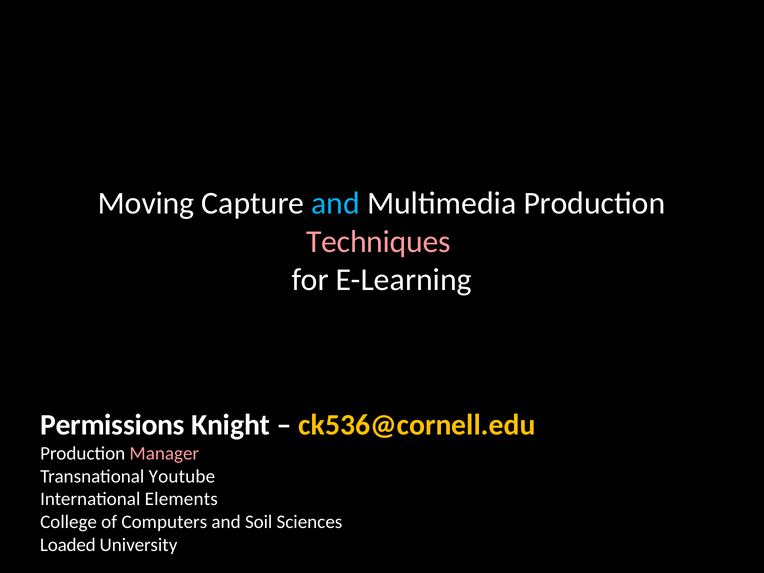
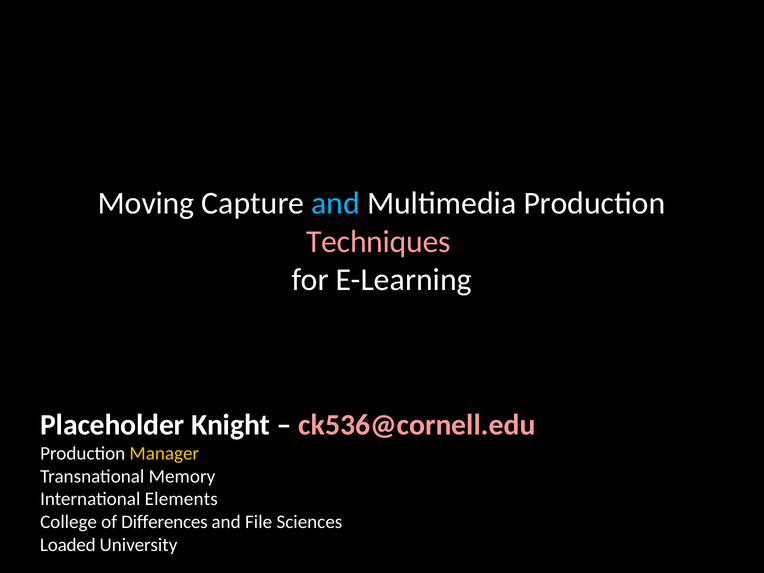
Permissions: Permissions -> Placeholder
ck536@cornell.edu colour: yellow -> pink
Manager colour: pink -> yellow
Youtube: Youtube -> Memory
Computers: Computers -> Differences
Soil: Soil -> File
